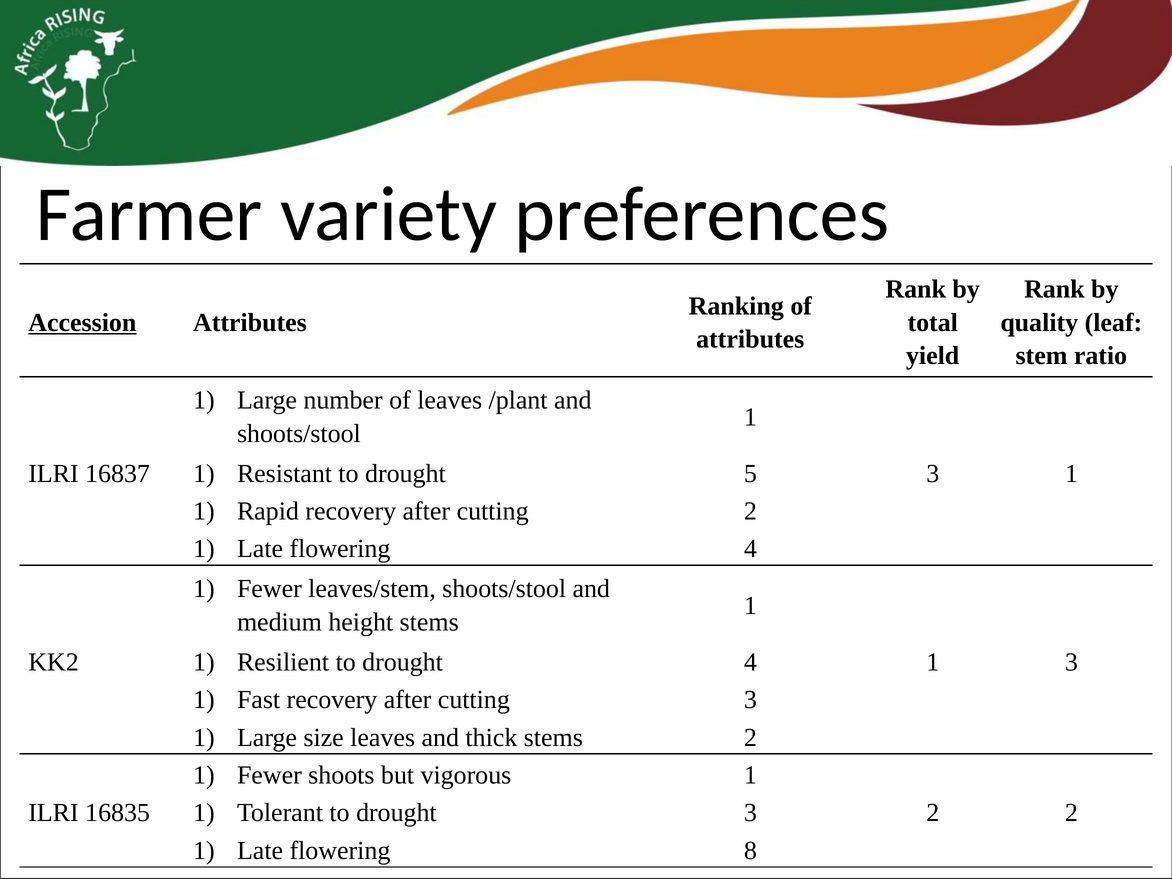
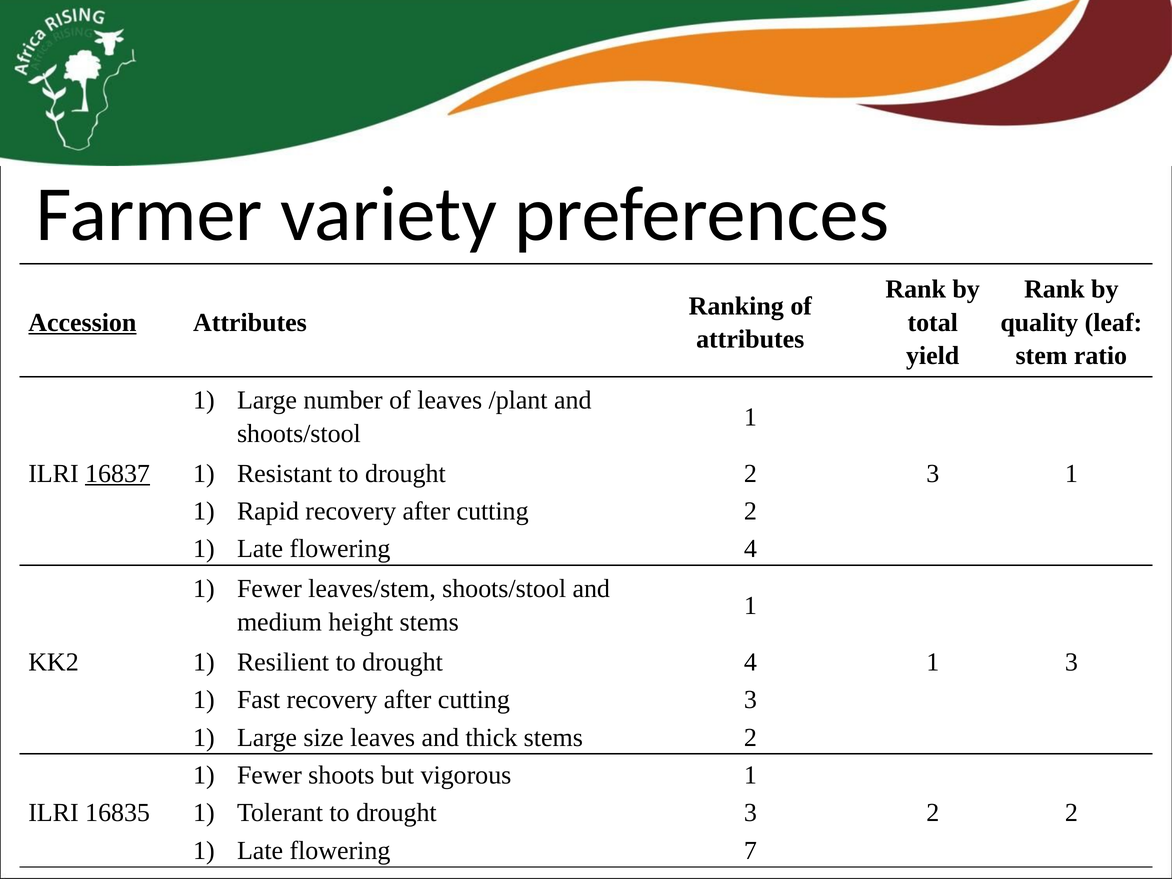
16837 underline: none -> present
drought 5: 5 -> 2
8: 8 -> 7
